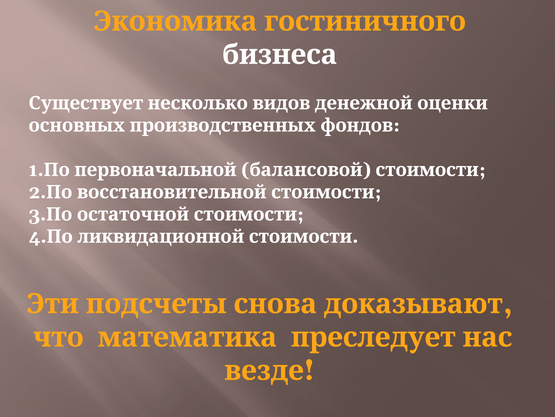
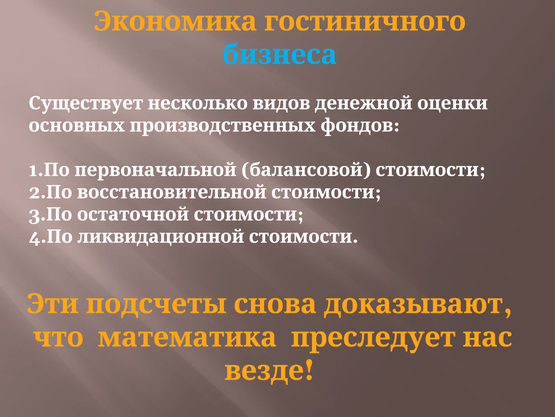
бизнеса colour: white -> light blue
